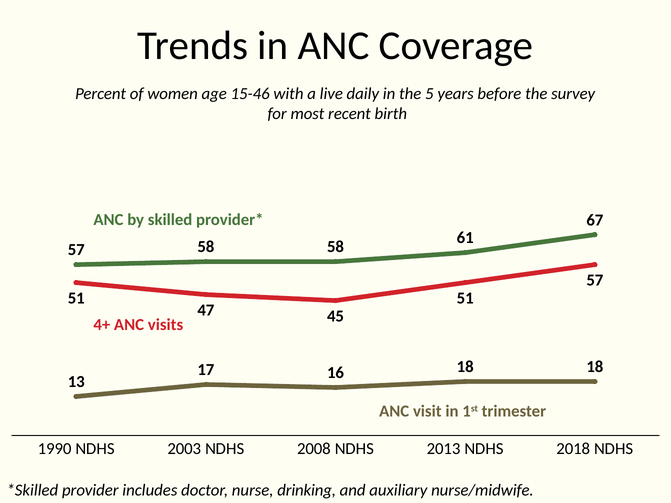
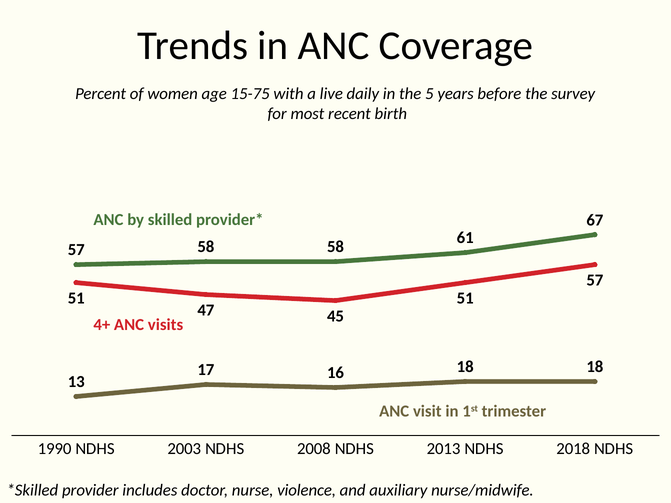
15-46: 15-46 -> 15-75
drinking: drinking -> violence
